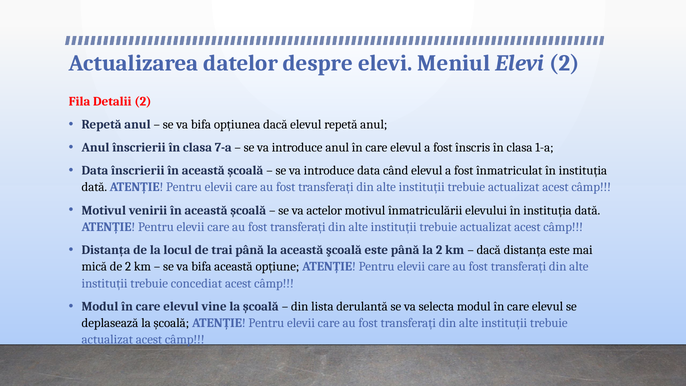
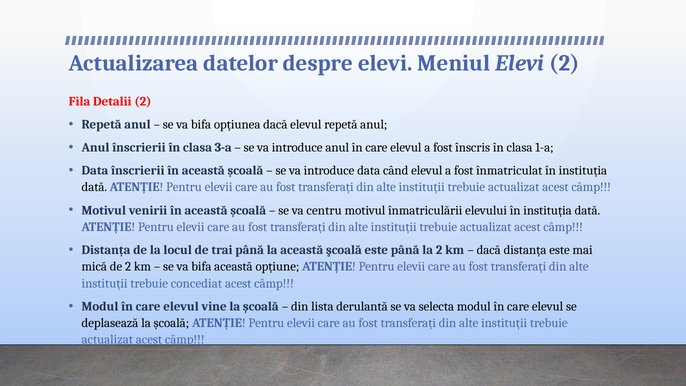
7-a: 7-a -> 3-a
actelor: actelor -> centru
